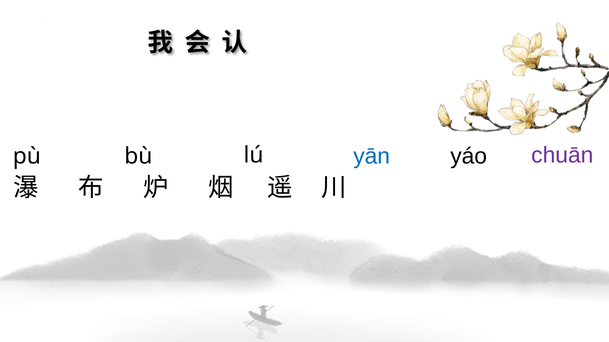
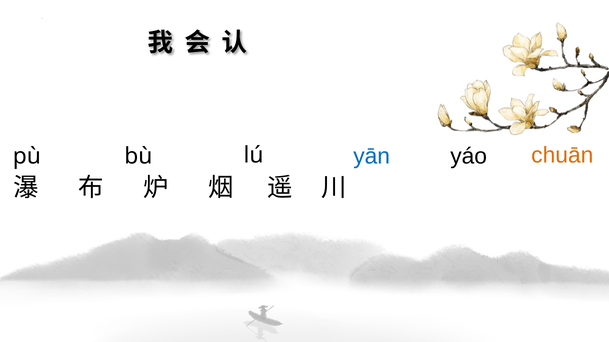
chuān colour: purple -> orange
